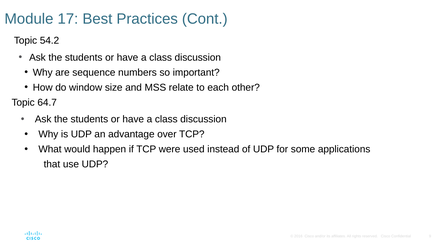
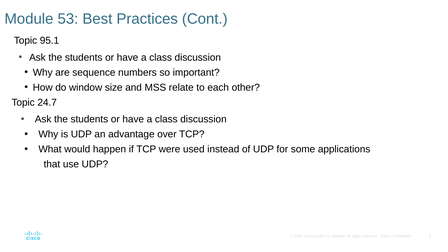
17: 17 -> 53
54.2: 54.2 -> 95.1
64.7: 64.7 -> 24.7
